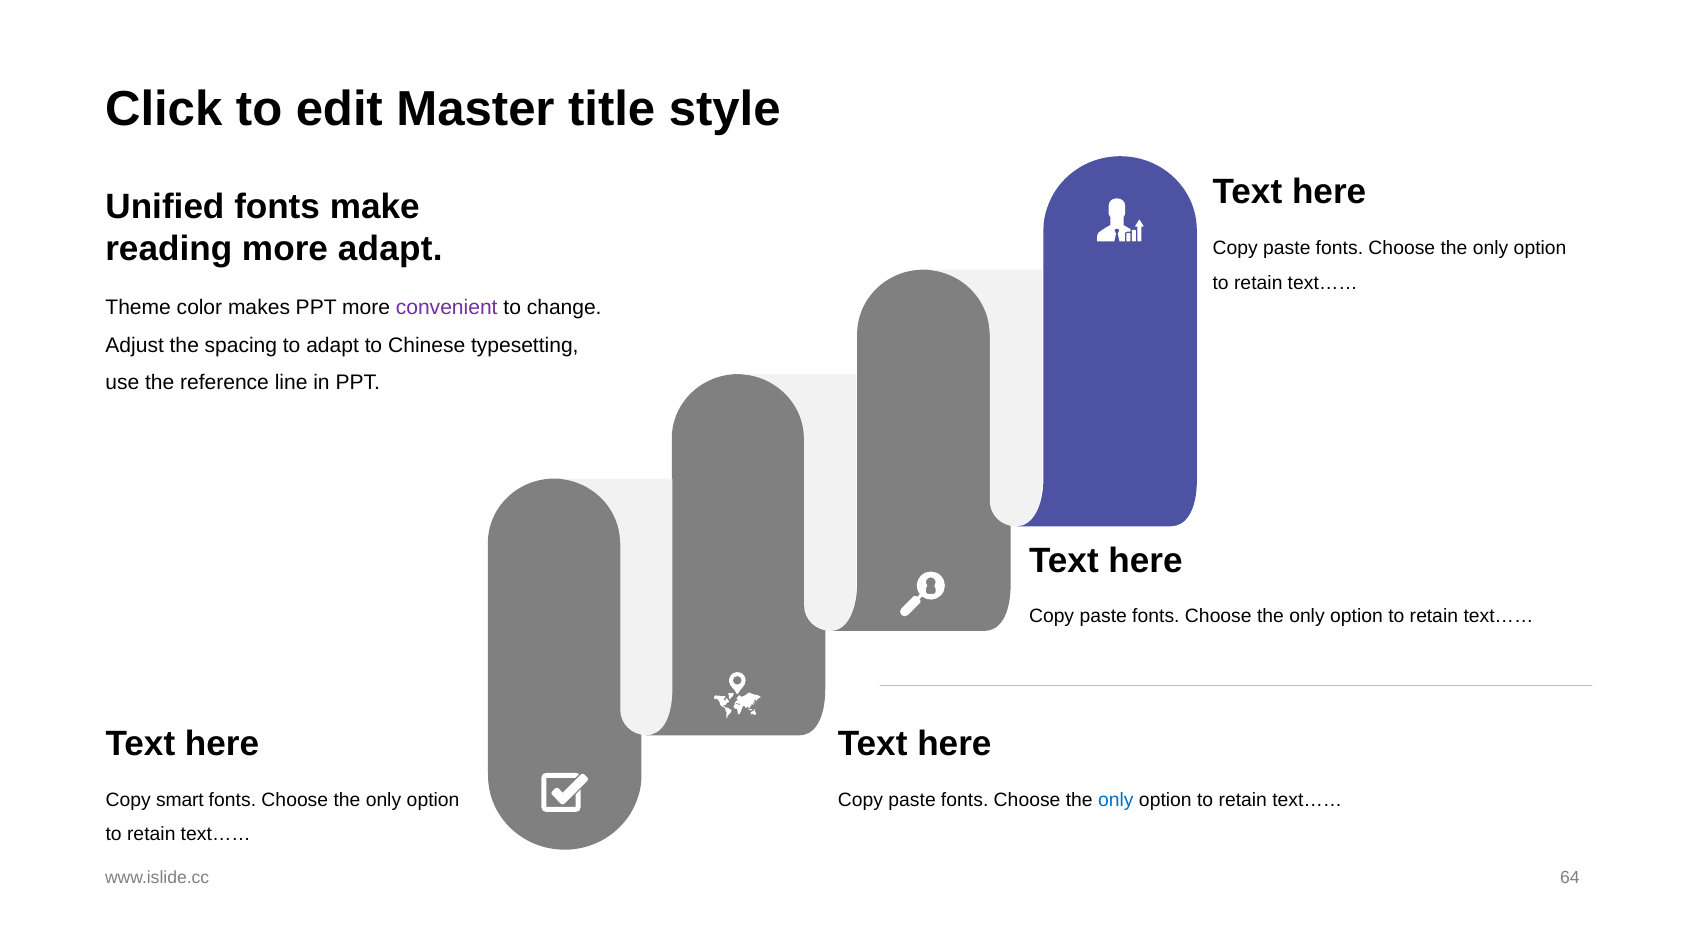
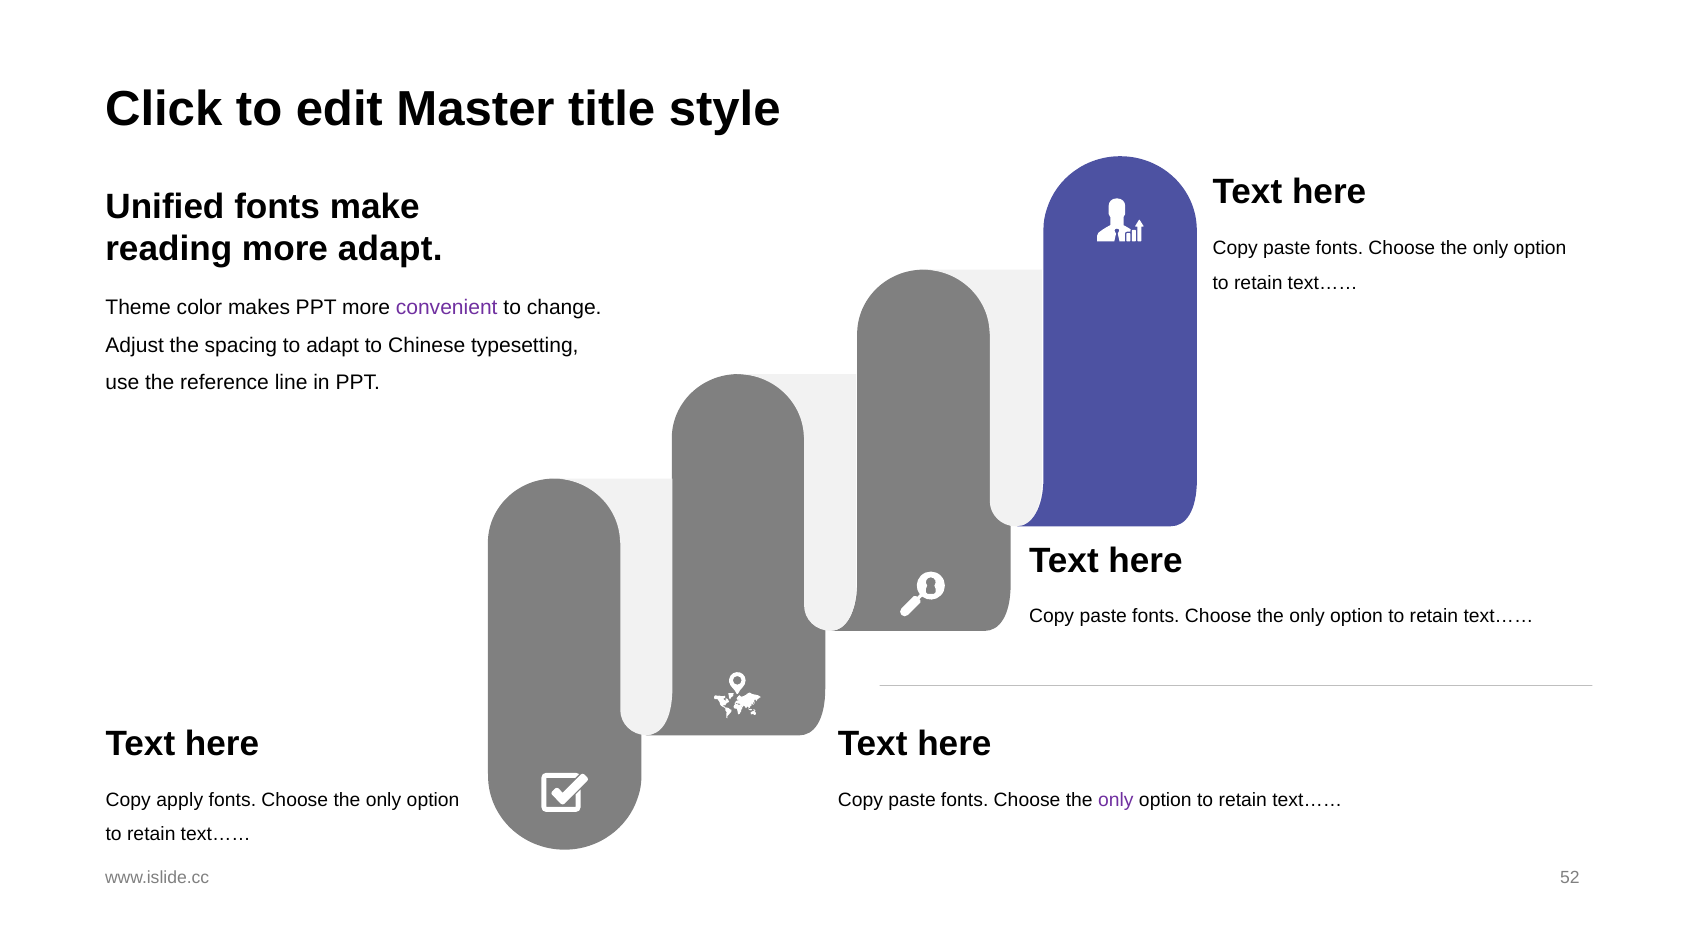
smart: smart -> apply
only at (1116, 800) colour: blue -> purple
64: 64 -> 52
